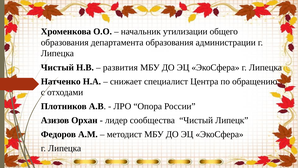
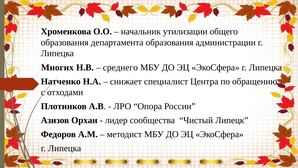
Чистый at (57, 67): Чистый -> Многих
развития: развития -> среднего
